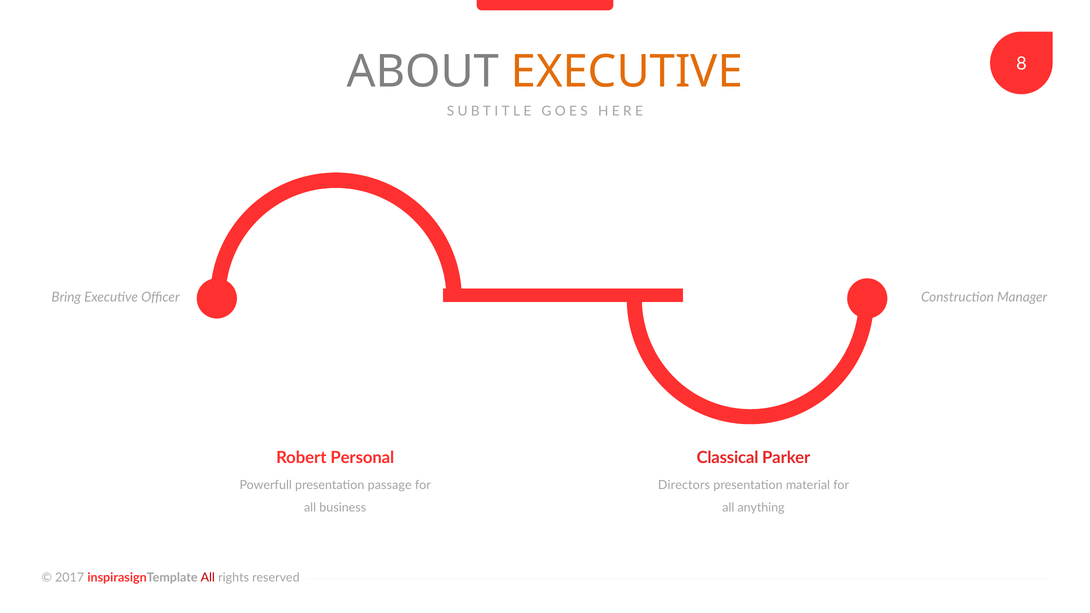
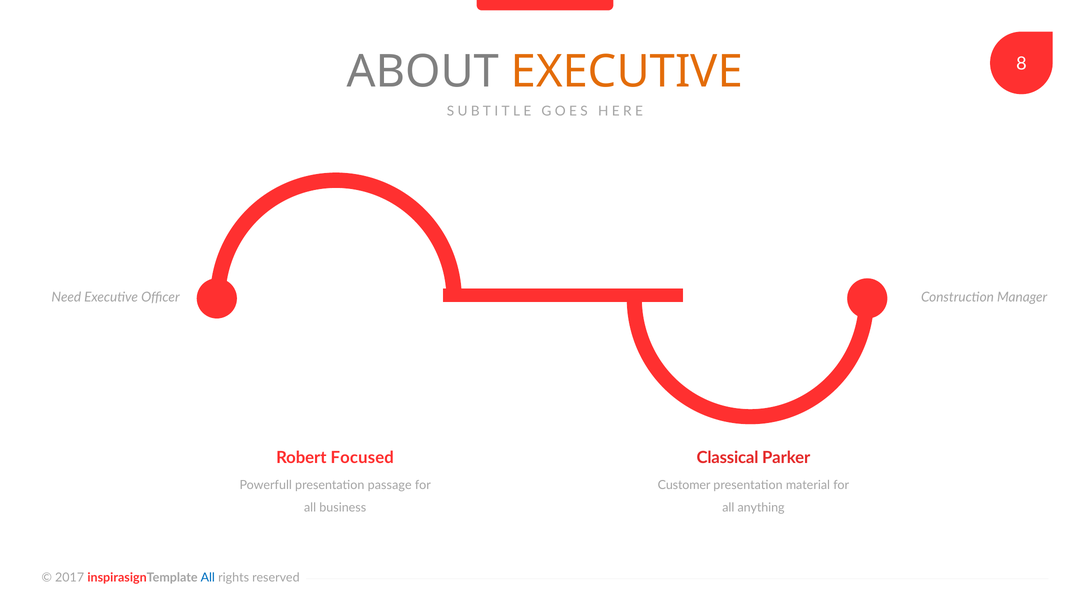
Bring: Bring -> Need
Personal: Personal -> Focused
Directors: Directors -> Customer
All at (208, 578) colour: red -> blue
